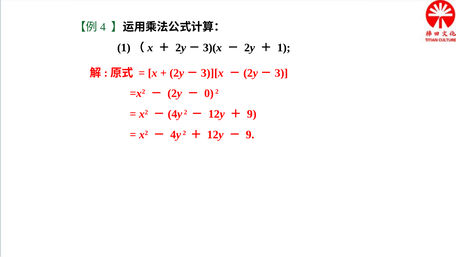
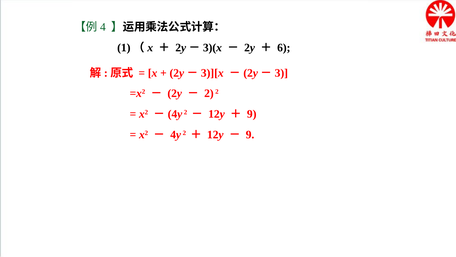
1: 1 -> 6
0 at (209, 93): 0 -> 2
